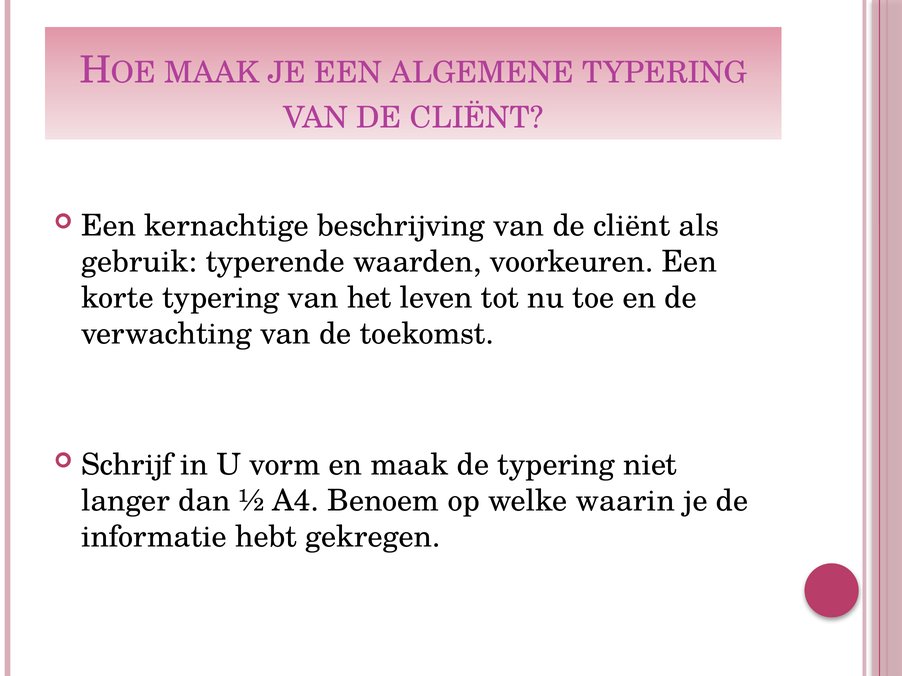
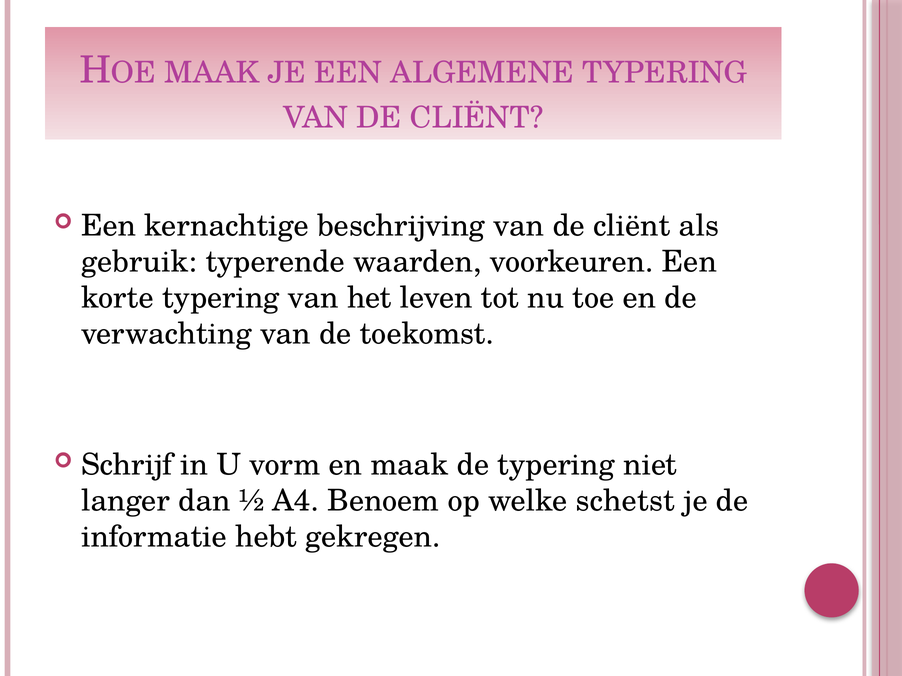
waarin: waarin -> schetst
